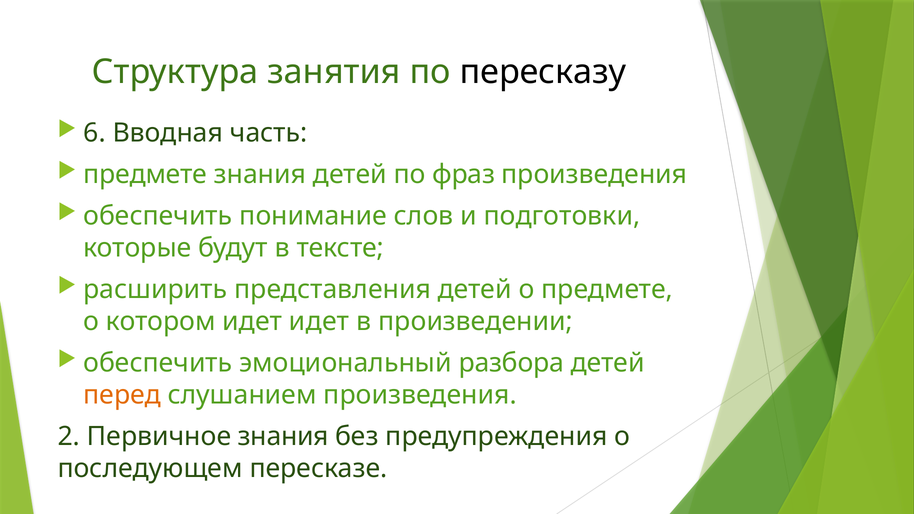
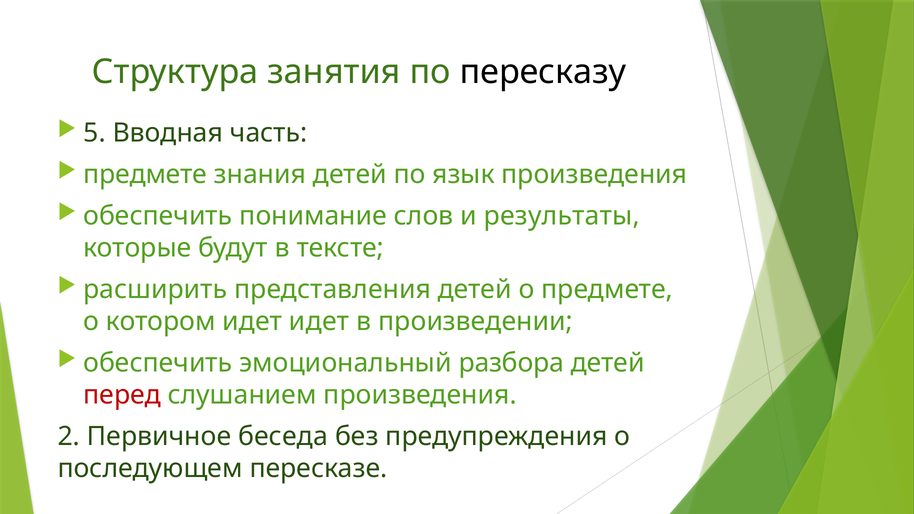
6: 6 -> 5
фраз: фраз -> язык
подготовки: подготовки -> результаты
перед colour: orange -> red
Первичное знания: знания -> беседа
